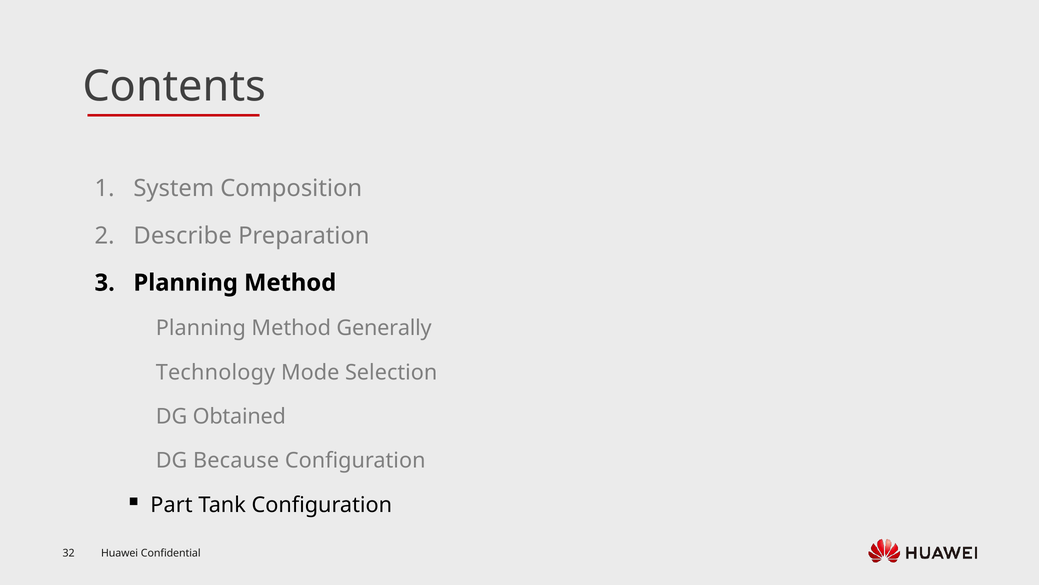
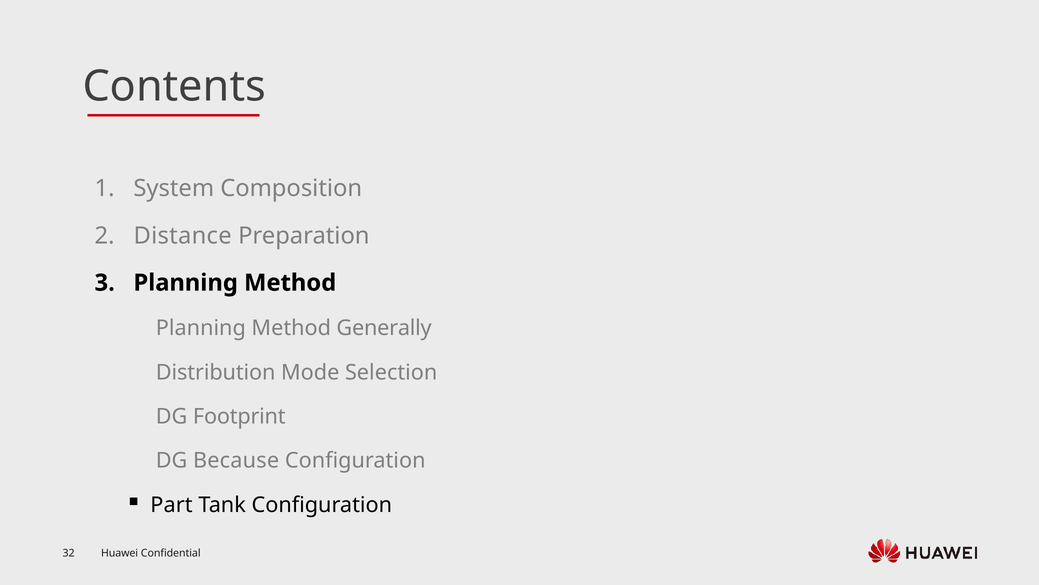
Describe: Describe -> Distance
Technology: Technology -> Distribution
Obtained: Obtained -> Footprint
